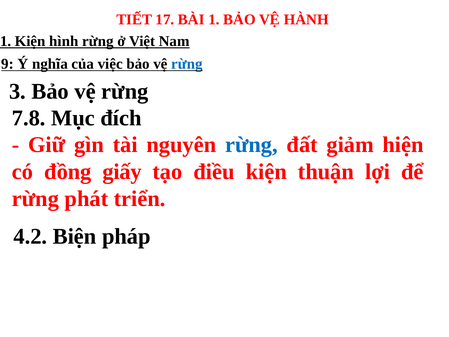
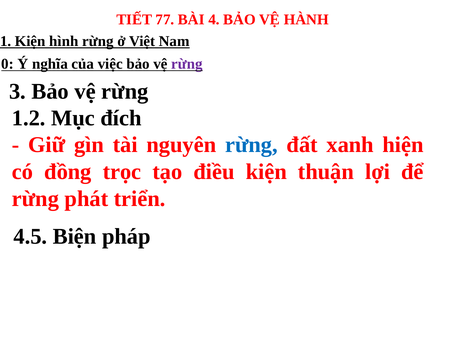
17: 17 -> 77
BÀI 1: 1 -> 4
9: 9 -> 0
rừng at (187, 64) colour: blue -> purple
7.8: 7.8 -> 1.2
giảm: giảm -> xanh
giấy: giấy -> trọc
4.2: 4.2 -> 4.5
